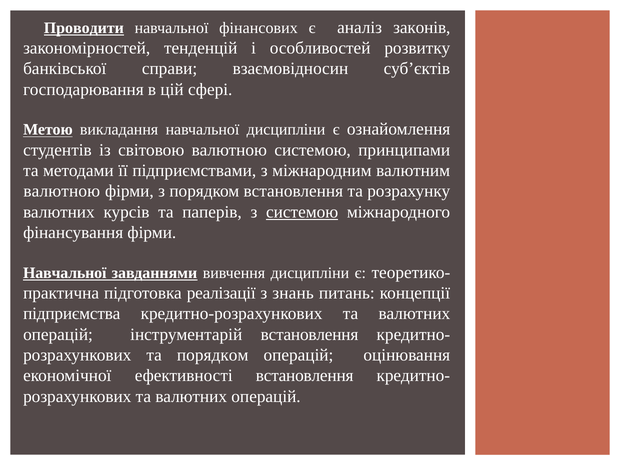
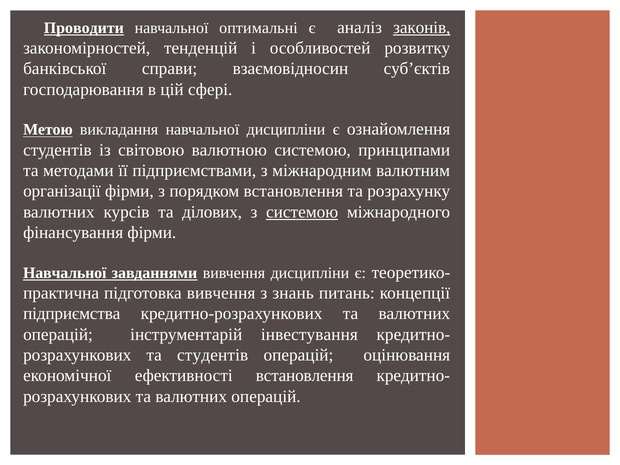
фінансових: фінансових -> оптимальні
законів underline: none -> present
валютною at (62, 191): валютною -> організації
паперів: паперів -> ділових
підготовка реалізації: реалізації -> вивчення
інструментарій встановлення: встановлення -> інвестування
та порядком: порядком -> студентів
